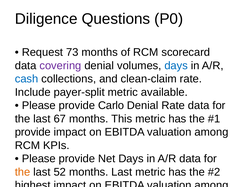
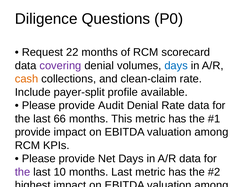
73: 73 -> 22
cash at (27, 79) colour: blue -> orange
payer-split metric: metric -> profile
Carlo: Carlo -> Audit
67: 67 -> 66
the at (23, 172) colour: orange -> purple
52: 52 -> 10
